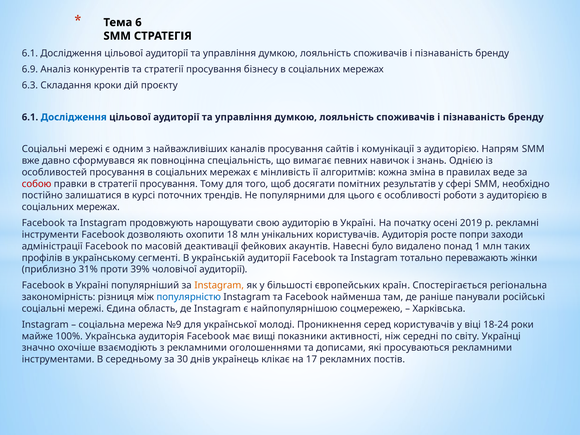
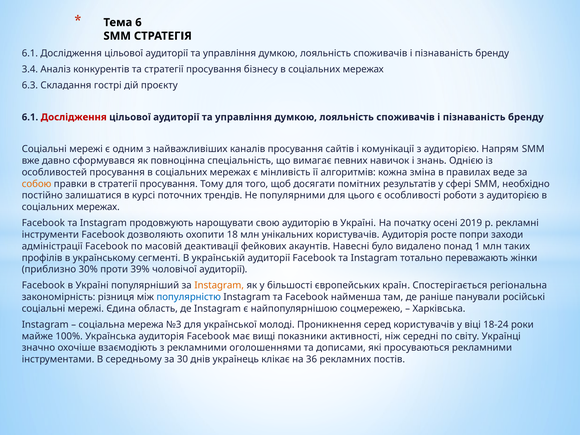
6.9: 6.9 -> 3.4
кроки: кроки -> гострі
Дослідження at (74, 117) colour: blue -> red
собою colour: red -> orange
31%: 31% -> 30%
№9: №9 -> №3
17: 17 -> 36
